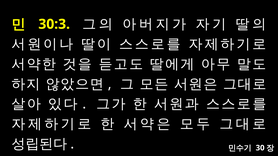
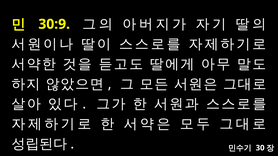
30:3: 30:3 -> 30:9
